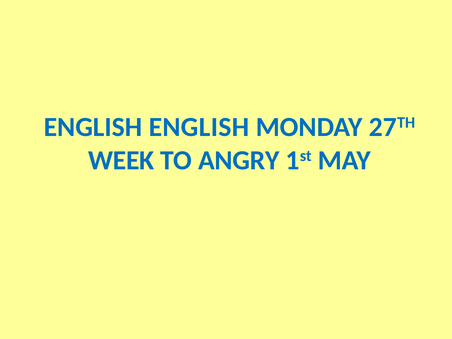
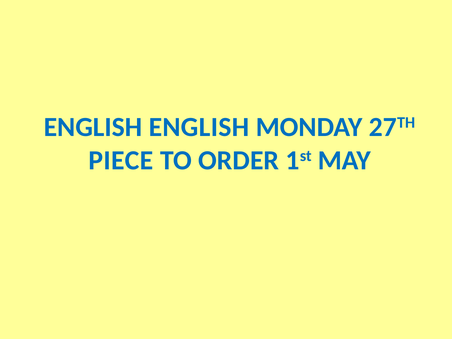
WEEK: WEEK -> PIECE
ANGRY: ANGRY -> ORDER
